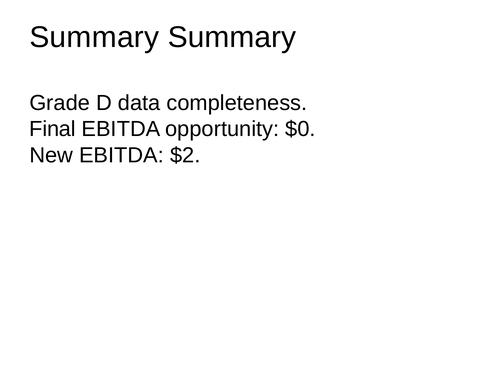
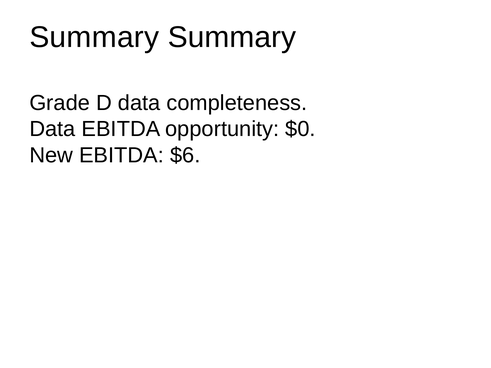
Final at (53, 129): Final -> Data
$2: $2 -> $6
